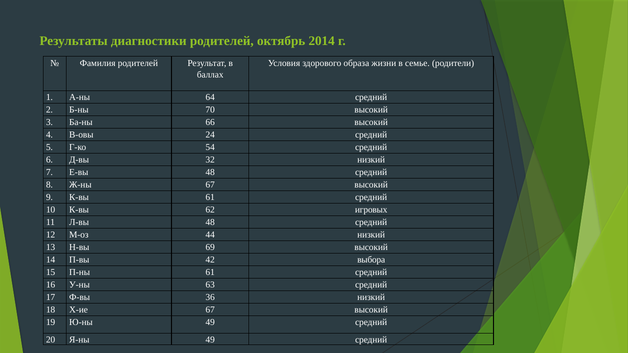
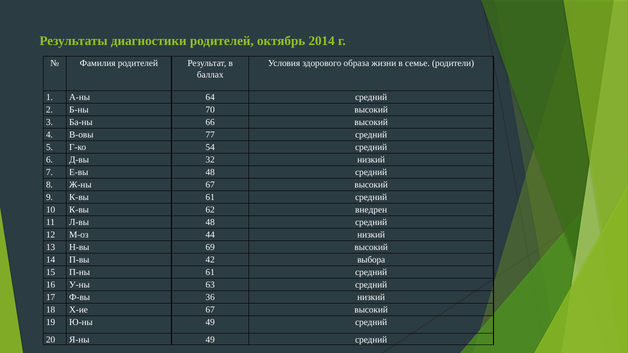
24: 24 -> 77
игровых: игровых -> внедрен
